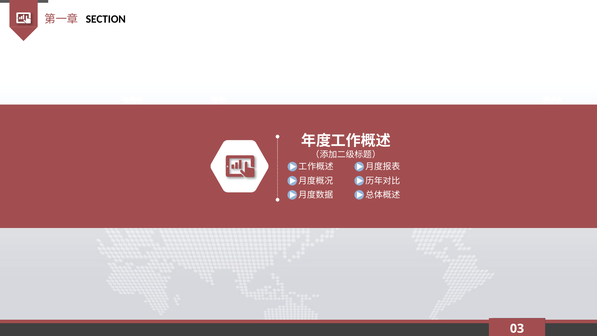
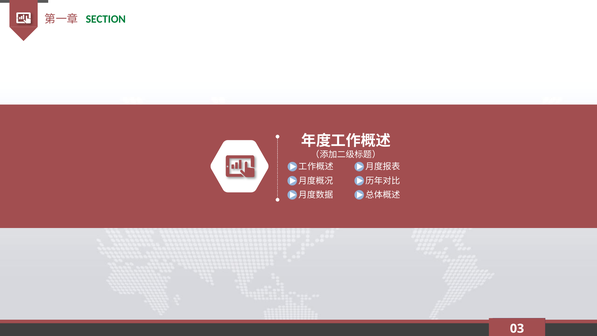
SECTION colour: black -> green
